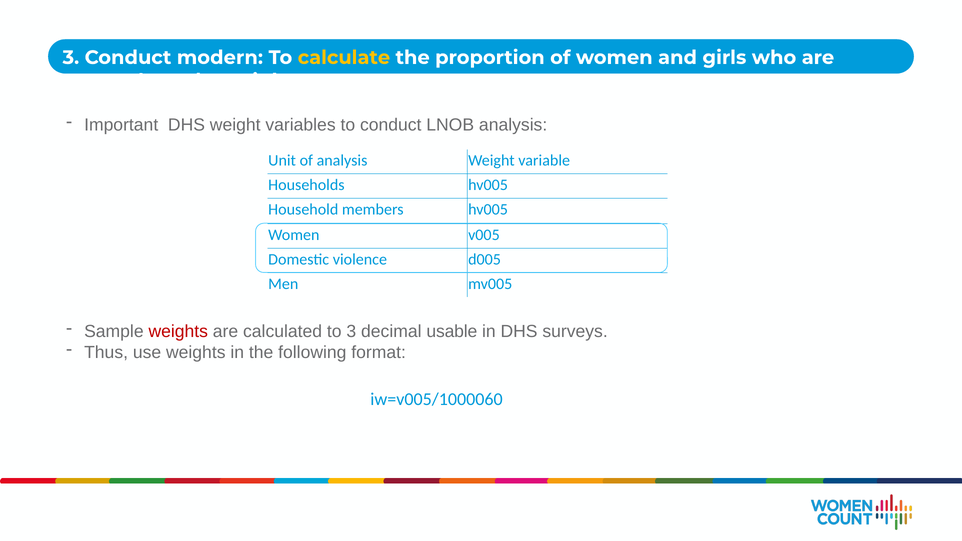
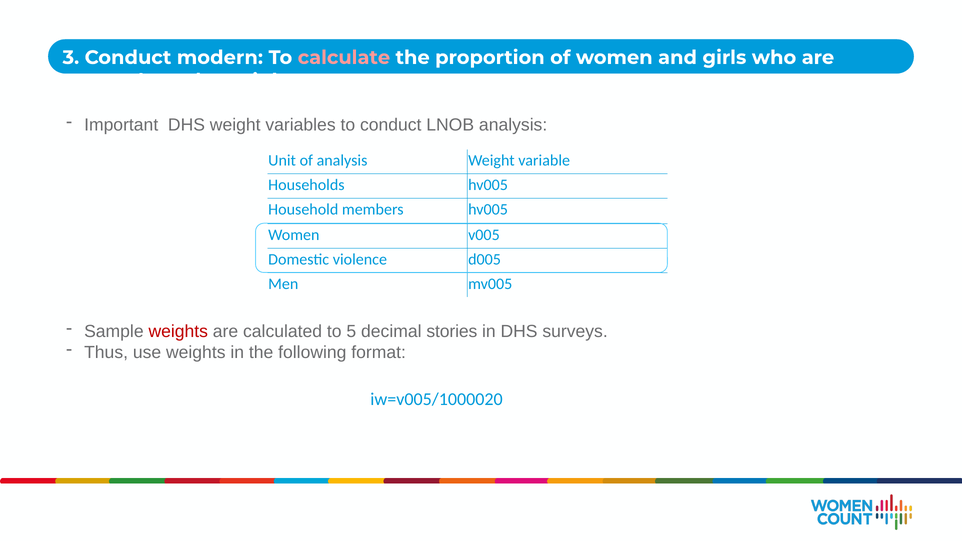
calculate colour: yellow -> pink
to 3: 3 -> 5
usable: usable -> stories
iw=v005/1000060: iw=v005/1000060 -> iw=v005/1000020
